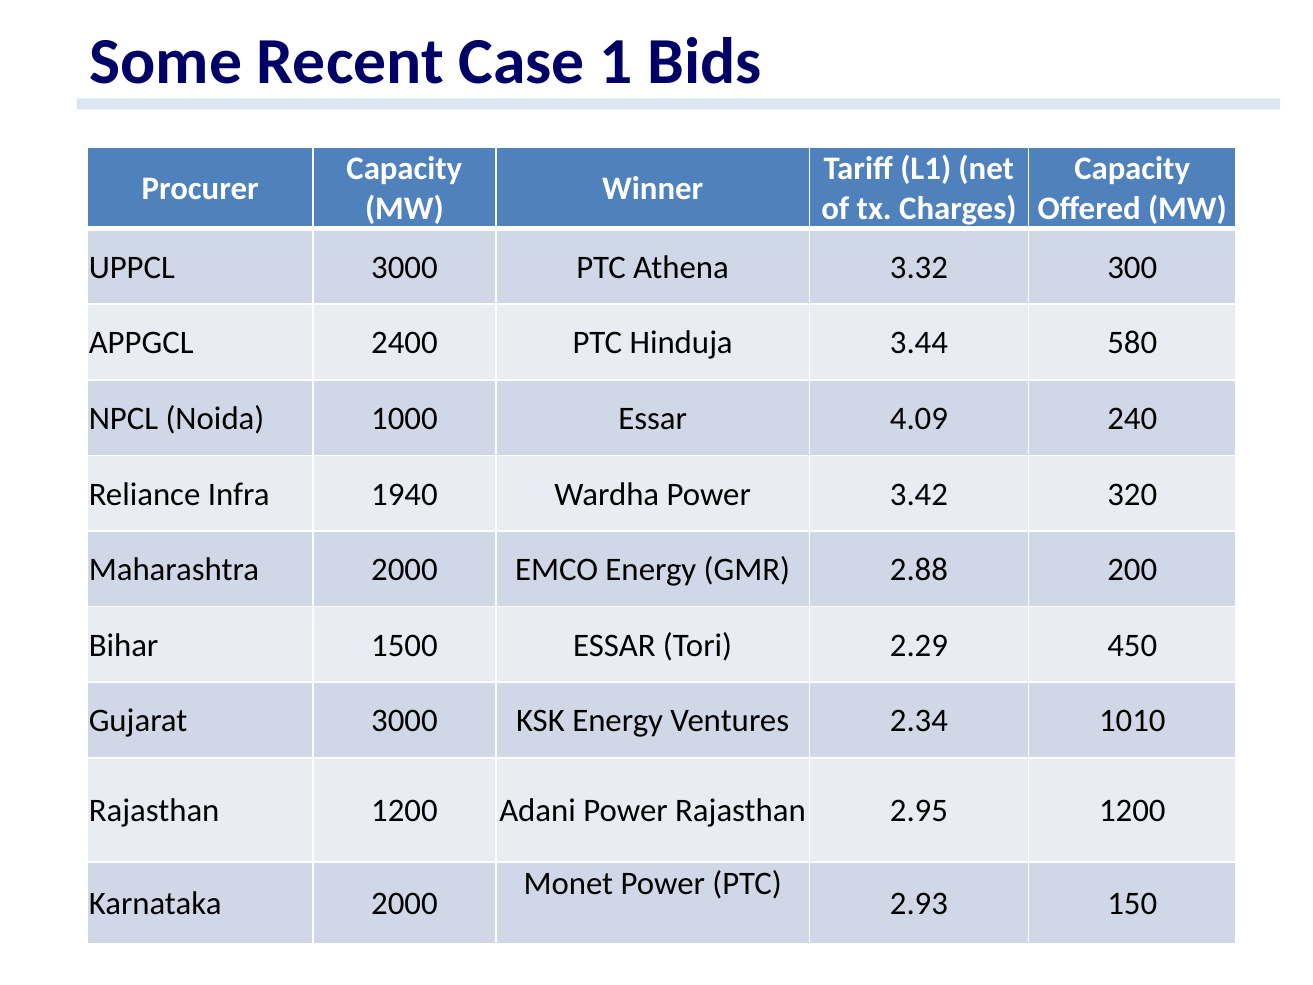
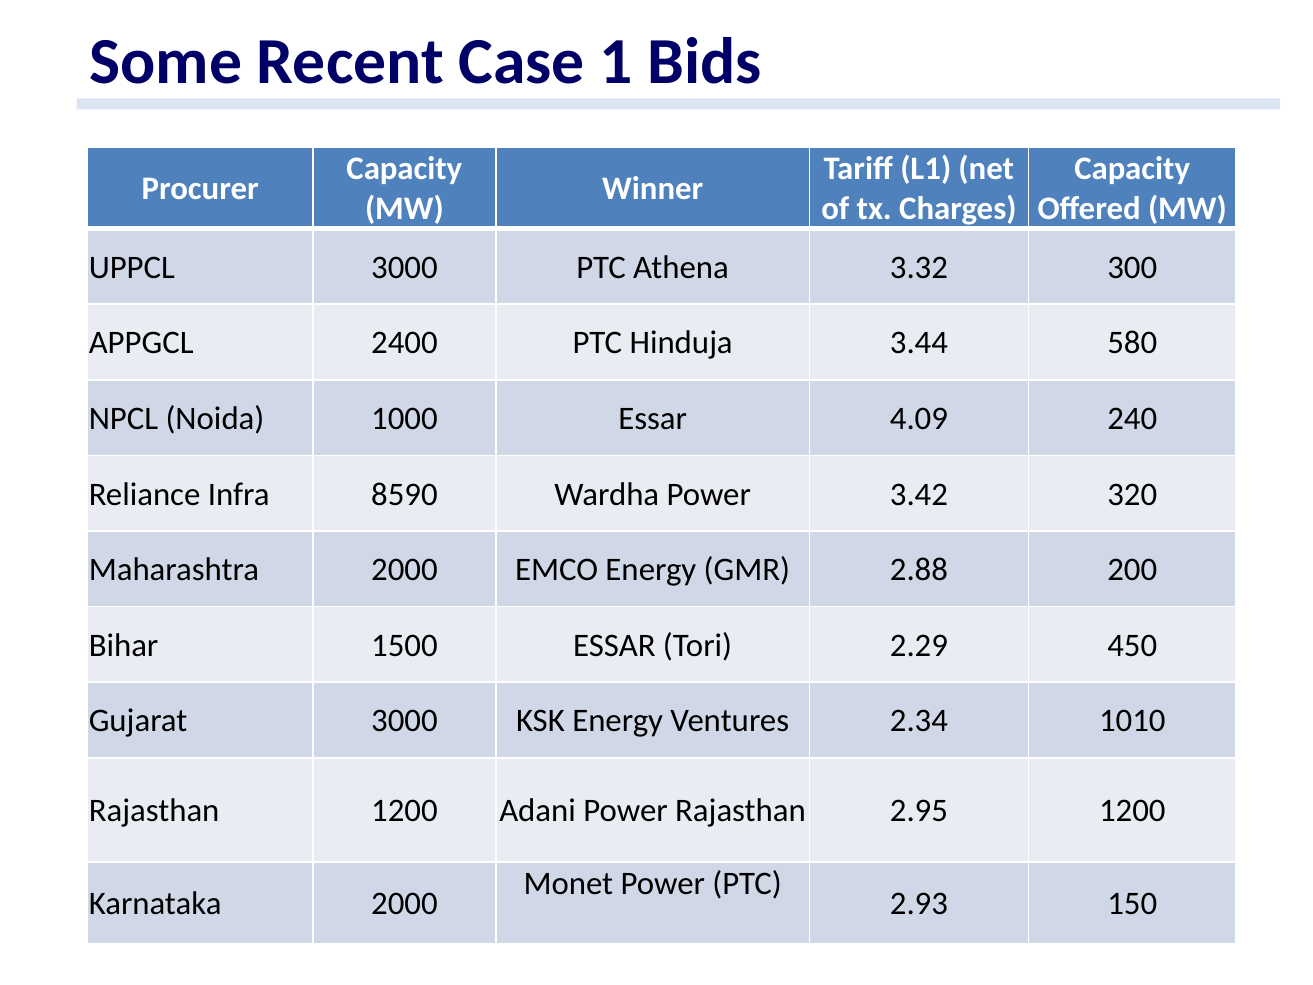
1940: 1940 -> 8590
